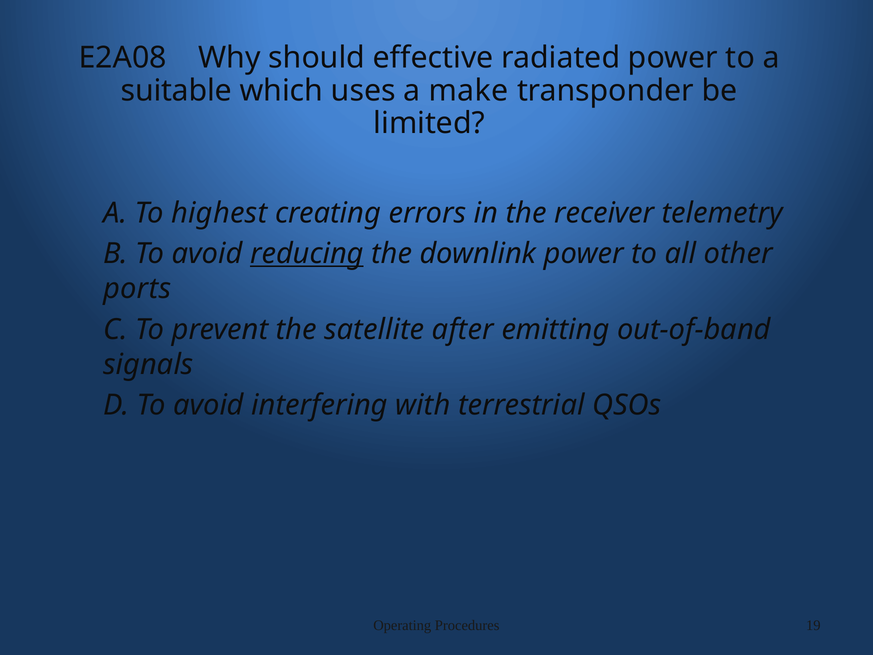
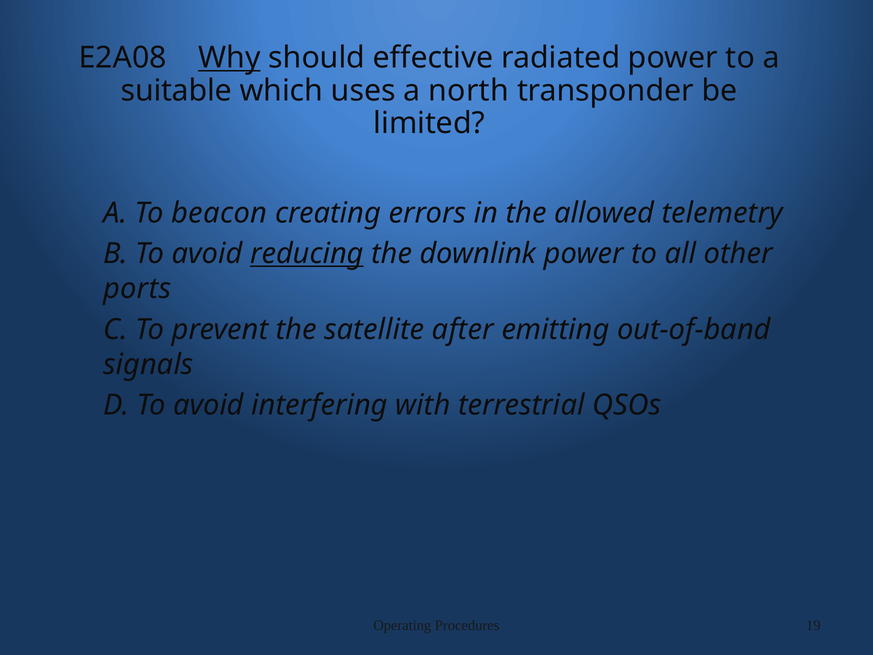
Why underline: none -> present
make: make -> north
highest: highest -> beacon
receiver: receiver -> allowed
